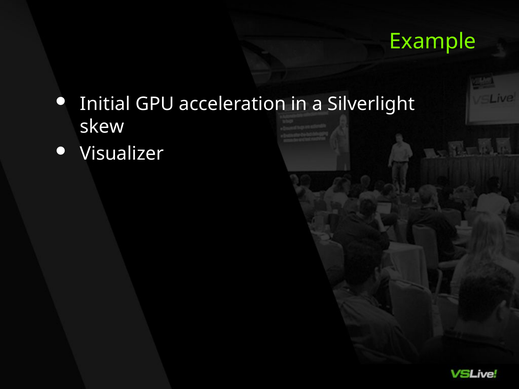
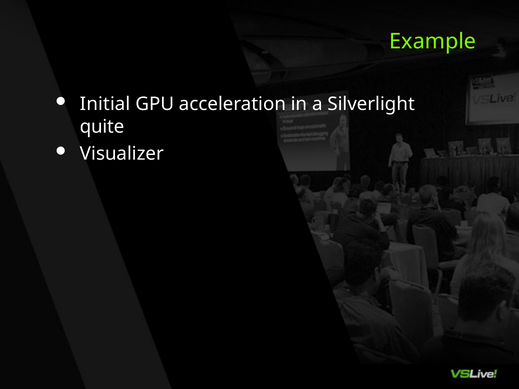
skew: skew -> quite
